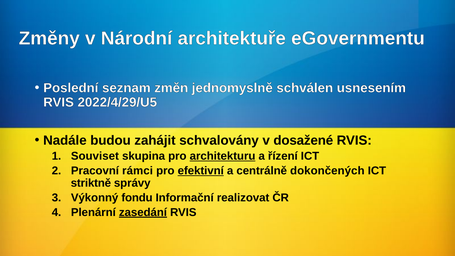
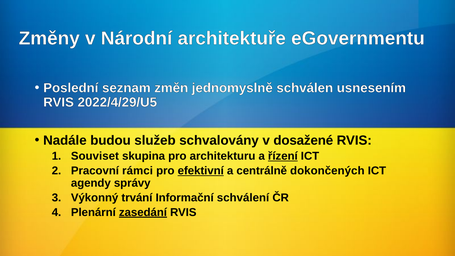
zahájit: zahájit -> služeb
architekturu underline: present -> none
řízení underline: none -> present
striktně: striktně -> agendy
fondu: fondu -> trvání
realizovat: realizovat -> schválení
